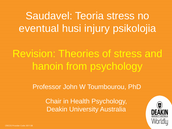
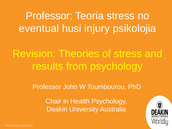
Saudavel at (49, 16): Saudavel -> Professor
hanoin: hanoin -> results
